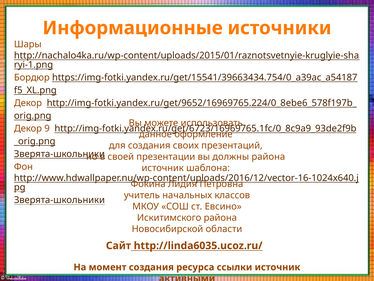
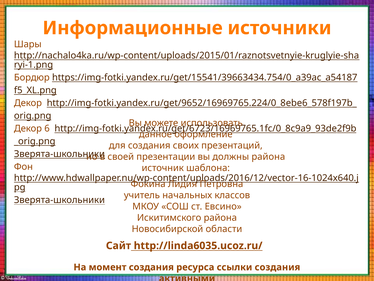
9: 9 -> 6
ссылки источник: источник -> создания
